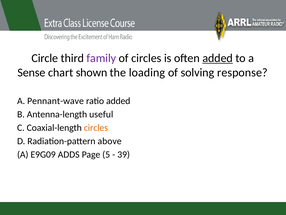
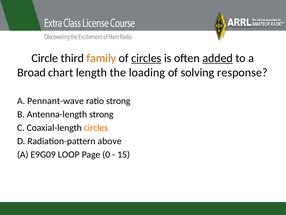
family colour: purple -> orange
circles at (146, 58) underline: none -> present
Sense: Sense -> Broad
shown: shown -> length
ratio added: added -> strong
Antenna-length useful: useful -> strong
ADDS: ADDS -> LOOP
5: 5 -> 0
39: 39 -> 15
